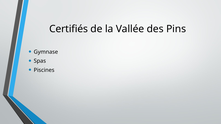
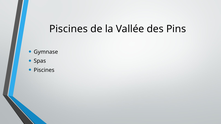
Certifiés at (69, 29): Certifiés -> Piscines
